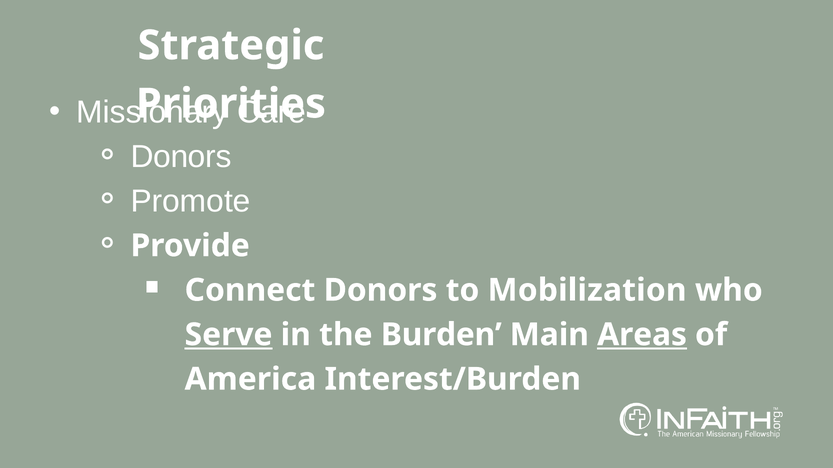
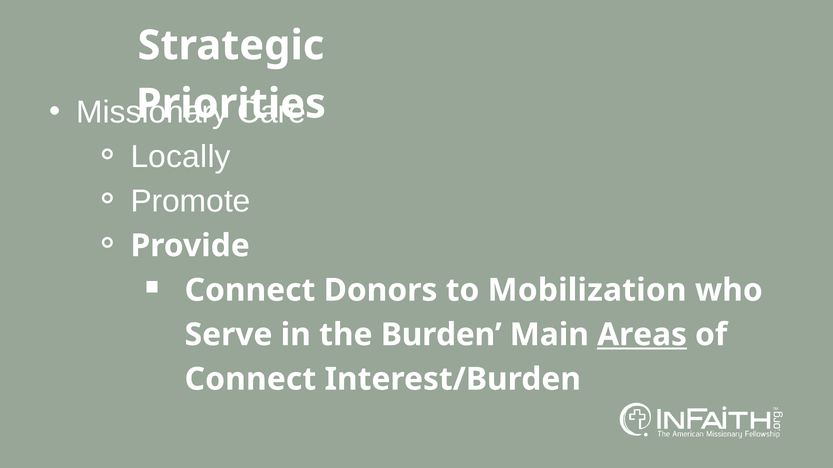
Donors at (181, 157): Donors -> Locally
Serve underline: present -> none
America at (250, 380): America -> Connect
